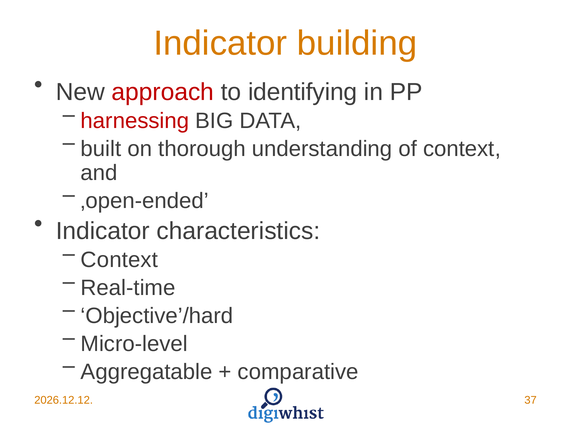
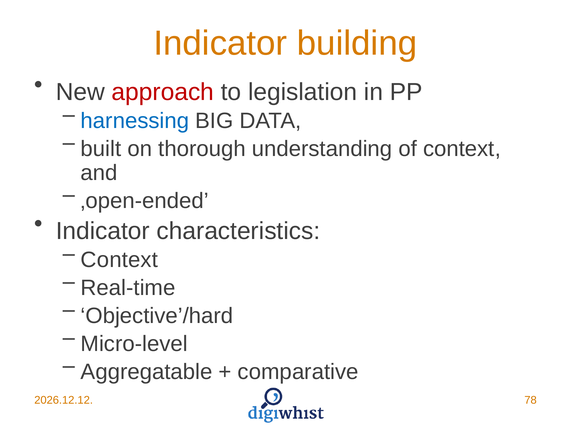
identifying: identifying -> legislation
harnessing colour: red -> blue
37: 37 -> 78
